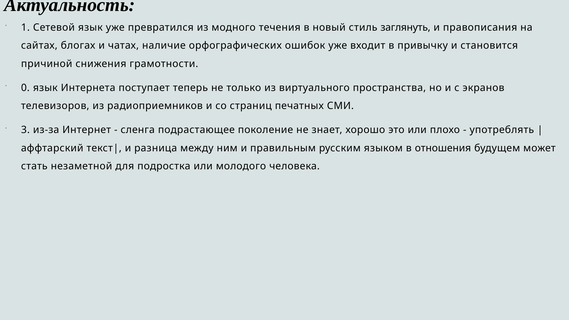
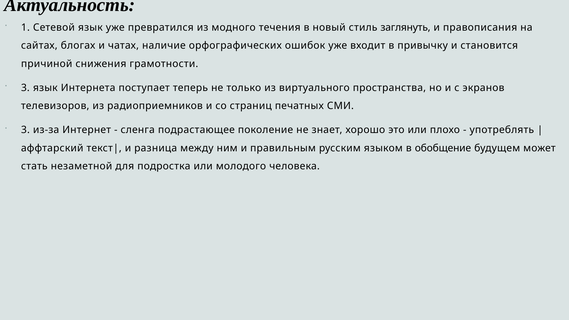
0 at (25, 88): 0 -> 3
отношения: отношения -> обобщение
